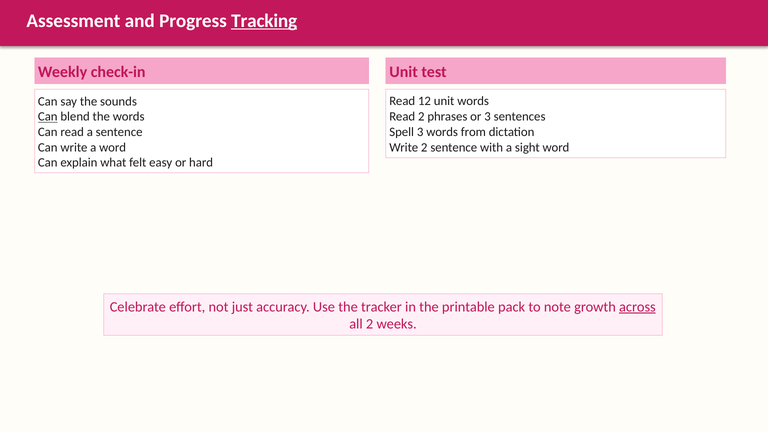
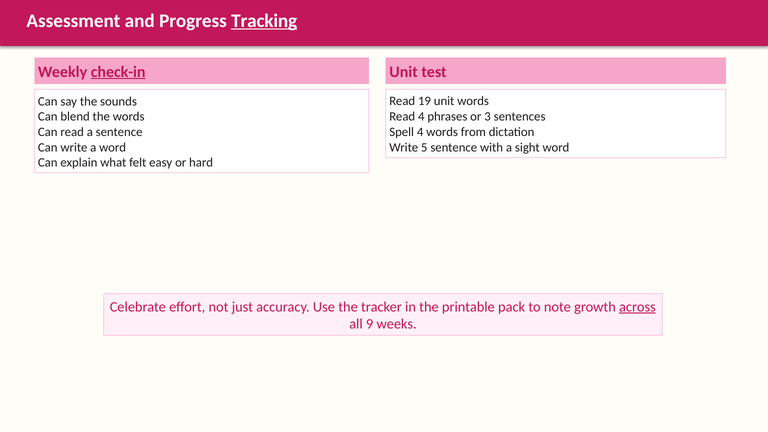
check-in underline: none -> present
12: 12 -> 19
Can at (48, 117) underline: present -> none
Read 2: 2 -> 4
Spell 3: 3 -> 4
Write 2: 2 -> 5
all 2: 2 -> 9
